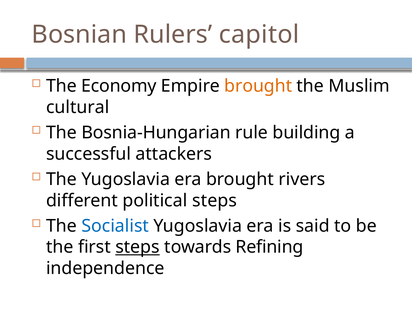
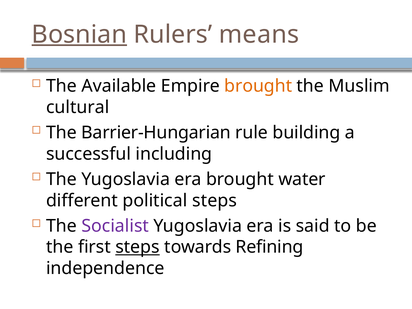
Bosnian underline: none -> present
capitol: capitol -> means
Economy: Economy -> Available
Bosnia-Hungarian: Bosnia-Hungarian -> Barrier-Hungarian
attackers: attackers -> including
rivers: rivers -> water
Socialist colour: blue -> purple
